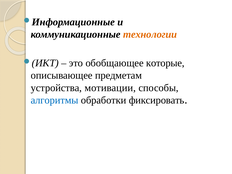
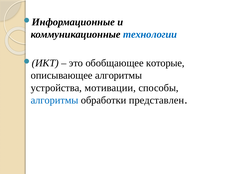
технологии colour: orange -> blue
описывающее предметам: предметам -> алгоритмы
фиксировать: фиксировать -> представлен
